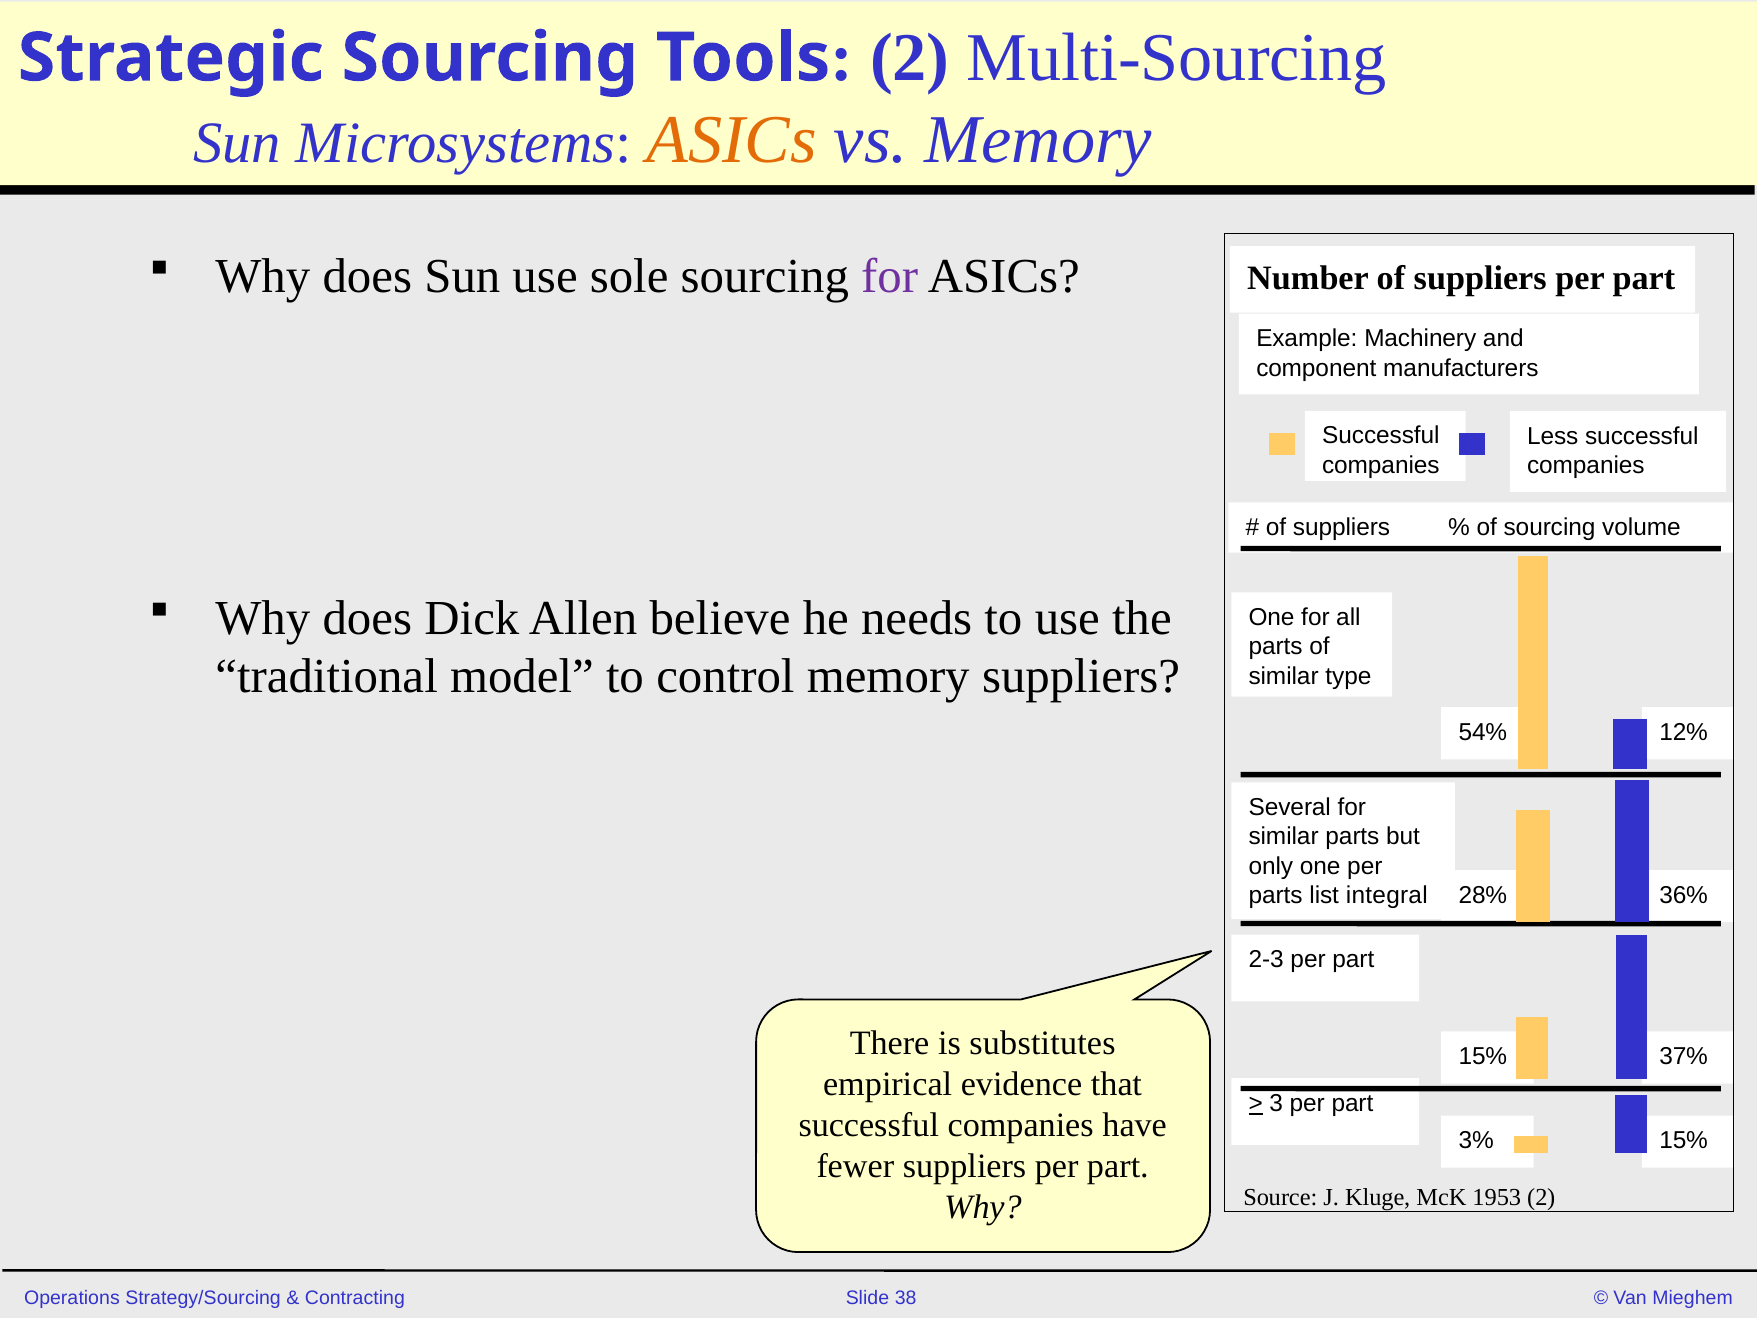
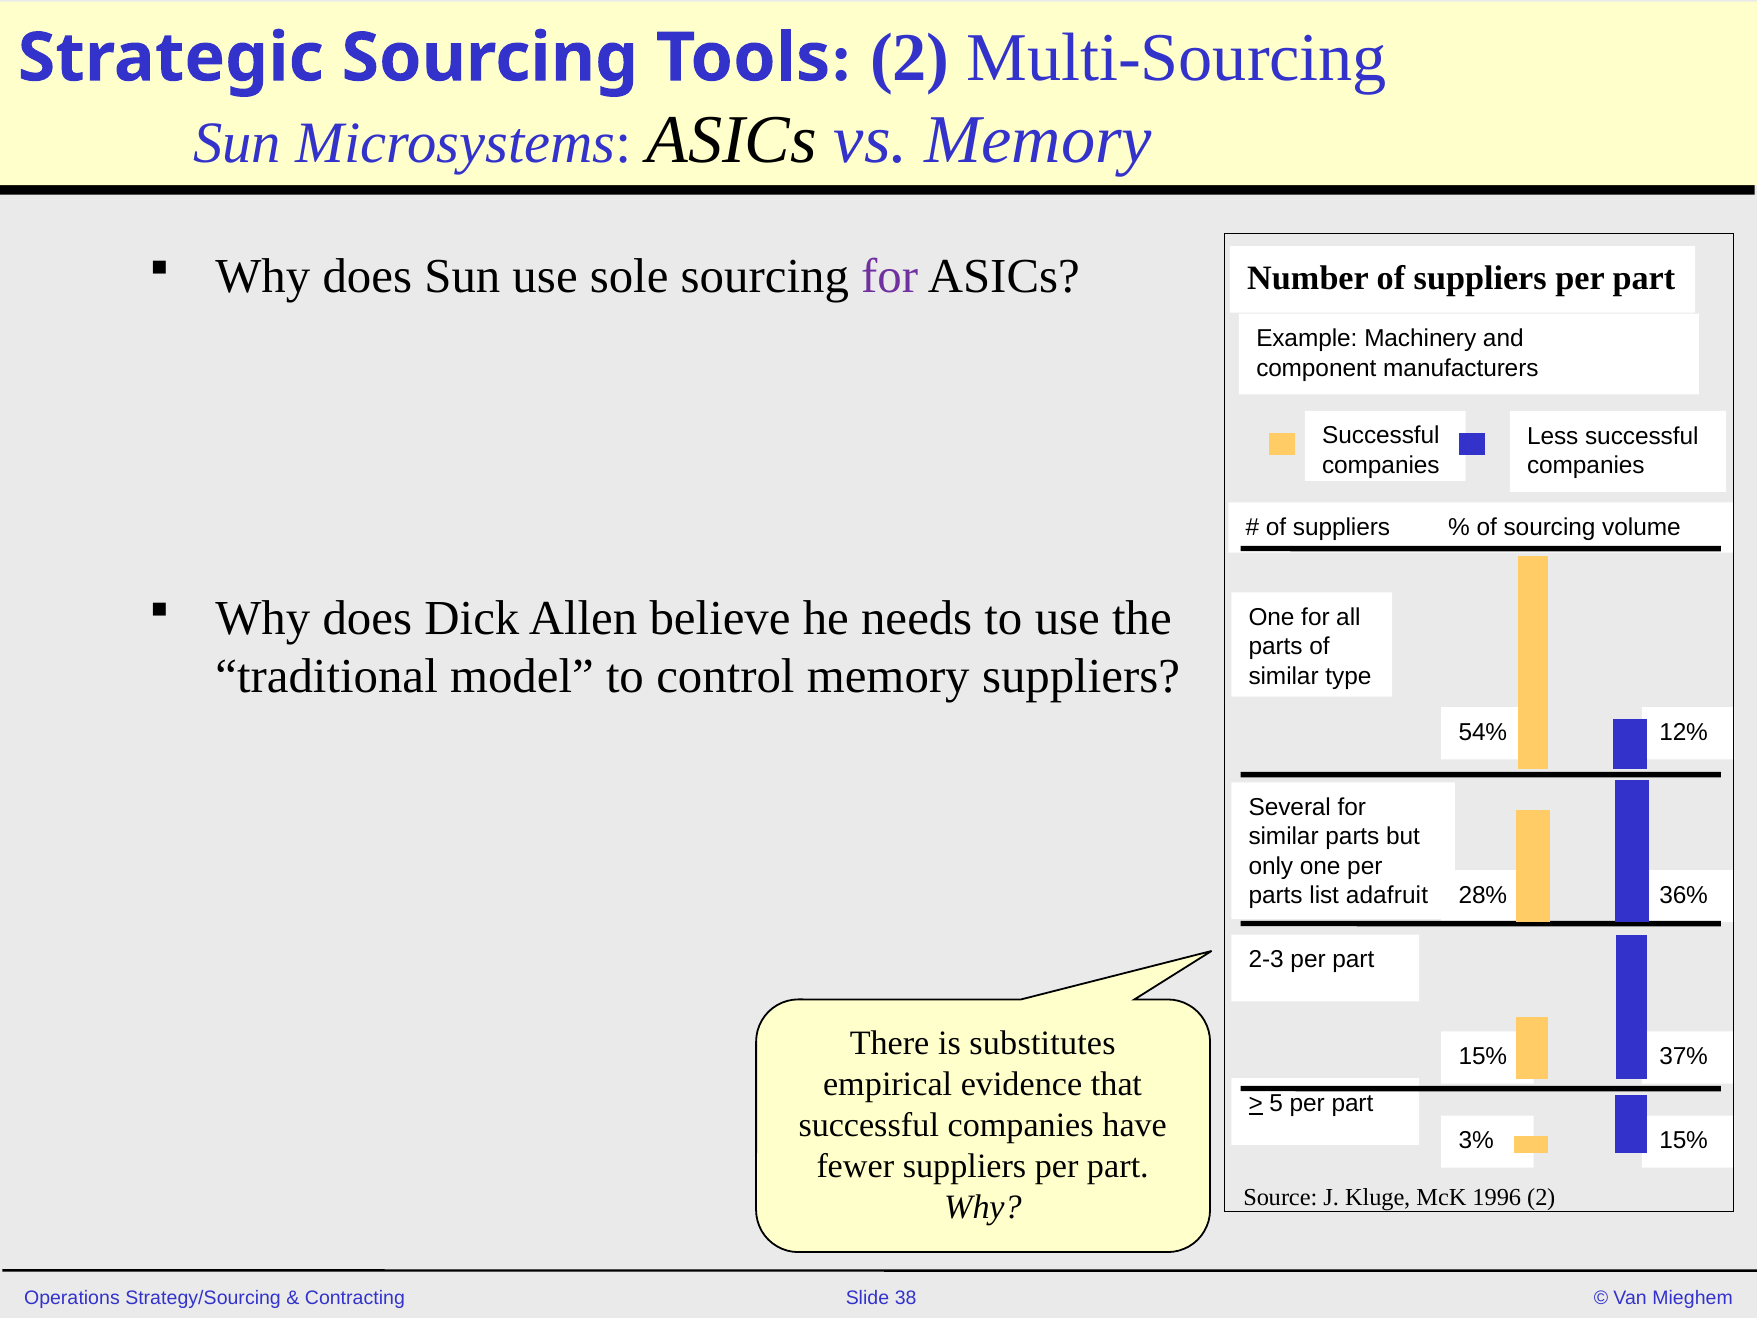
ASICs at (732, 140) colour: orange -> black
integral: integral -> adafruit
3: 3 -> 5
1953: 1953 -> 1996
